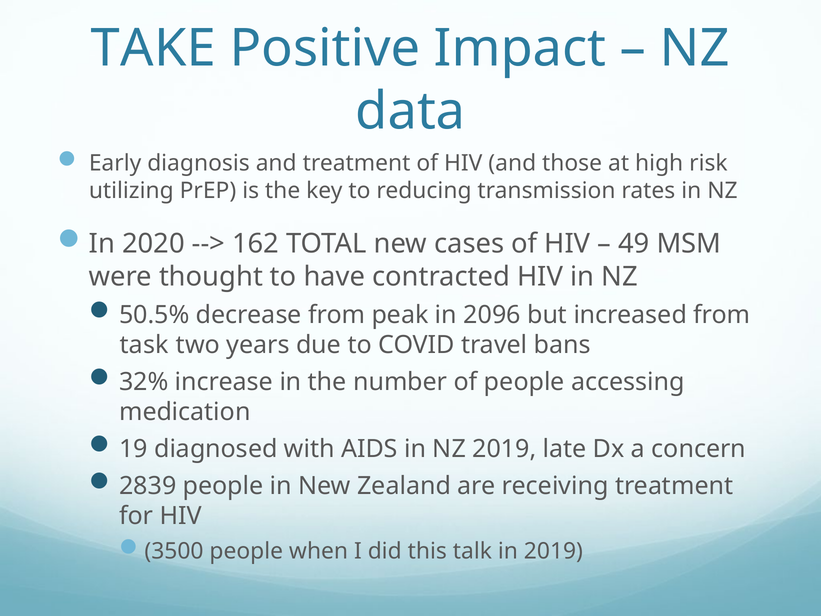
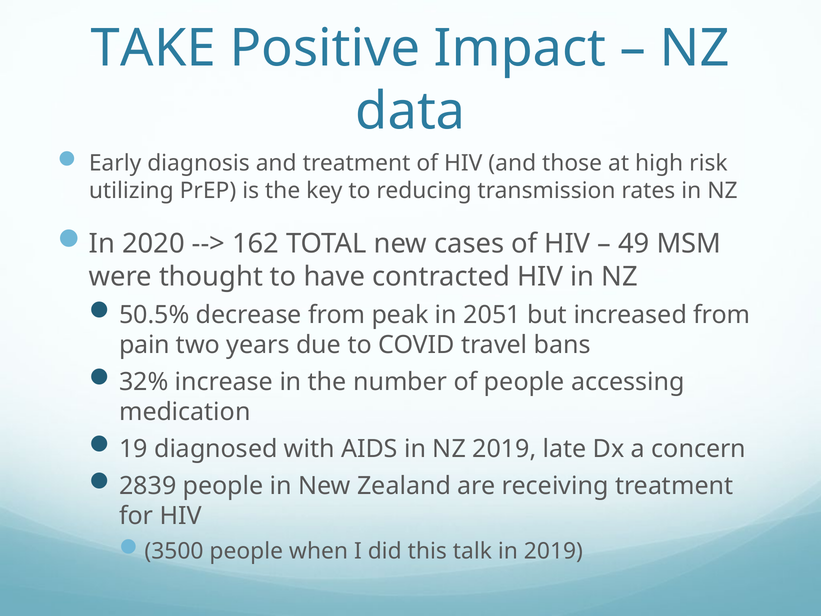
2096: 2096 -> 2051
task: task -> pain
